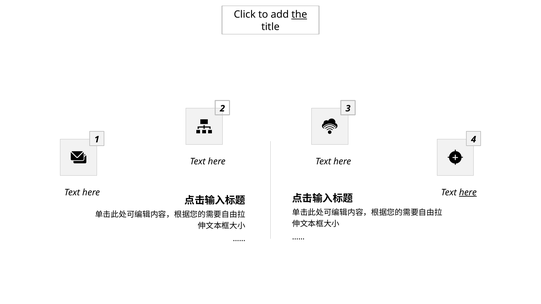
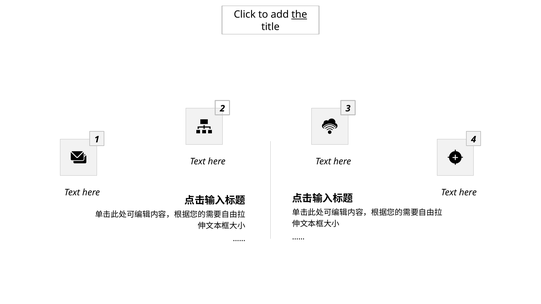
here at (468, 193) underline: present -> none
